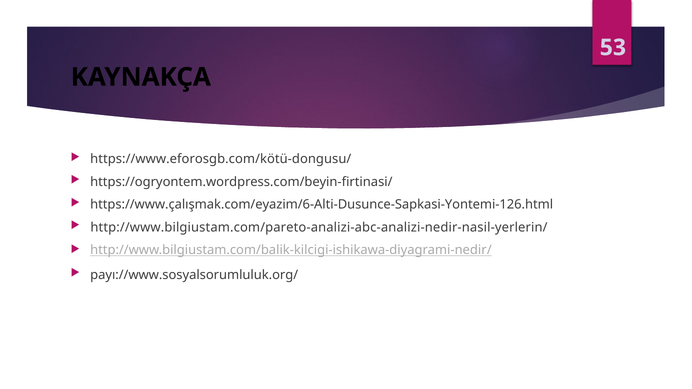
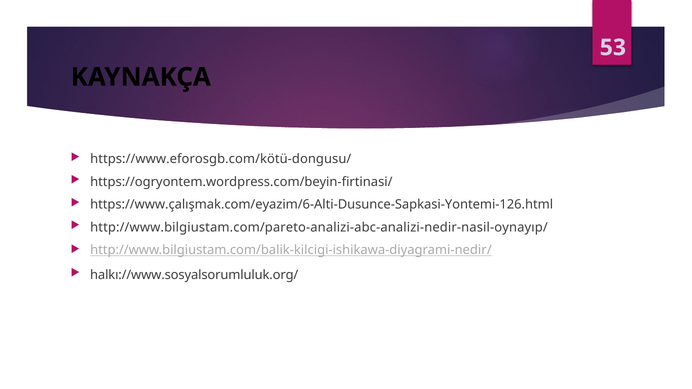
http://www.bilgiustam.com/pareto-analizi-abc-analizi-nedir-nasil-yerlerin/: http://www.bilgiustam.com/pareto-analizi-abc-analizi-nedir-nasil-yerlerin/ -> http://www.bilgiustam.com/pareto-analizi-abc-analizi-nedir-nasil-oynayıp/
payı://www.sosyalsorumluluk.org/: payı://www.sosyalsorumluluk.org/ -> halkı://www.sosyalsorumluluk.org/
